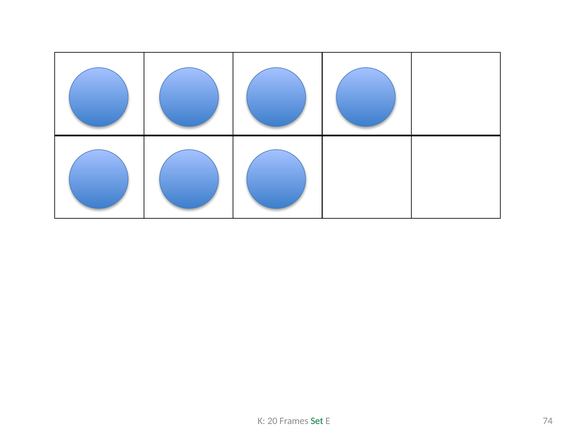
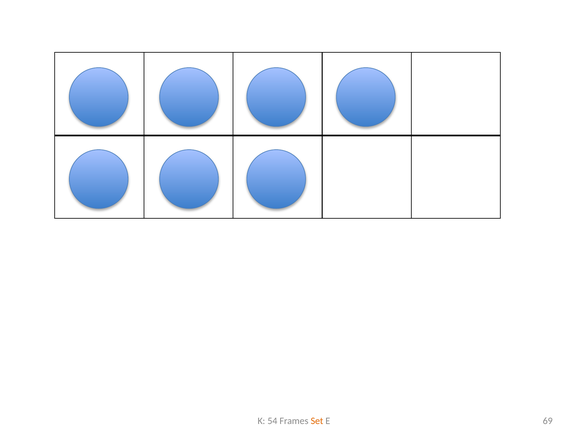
20: 20 -> 54
Set colour: green -> orange
74: 74 -> 69
